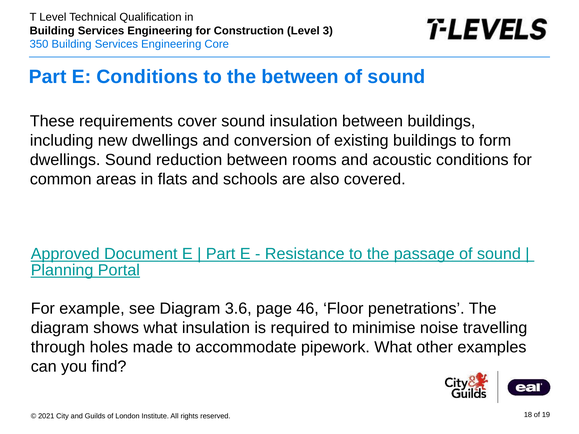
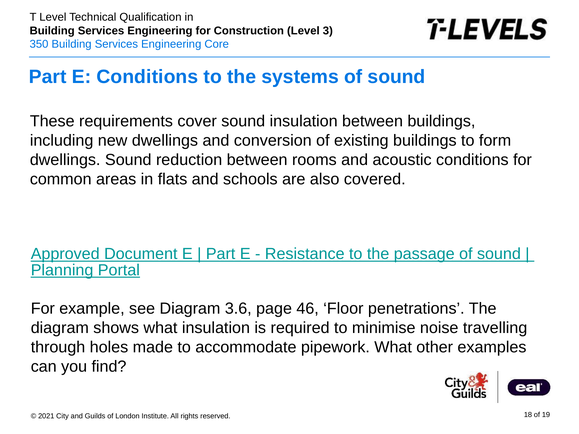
the between: between -> systems
